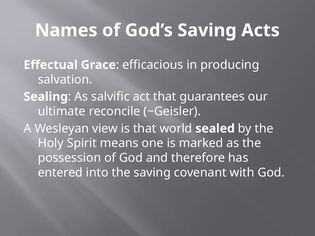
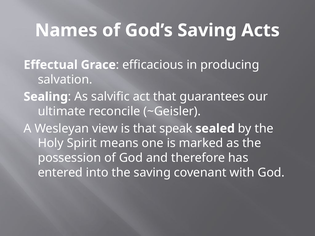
world: world -> speak
